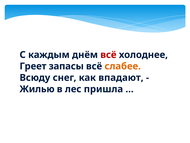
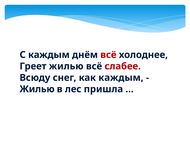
Греет запасы: запасы -> жилью
слабее colour: orange -> red
как впадают: впадают -> каждым
